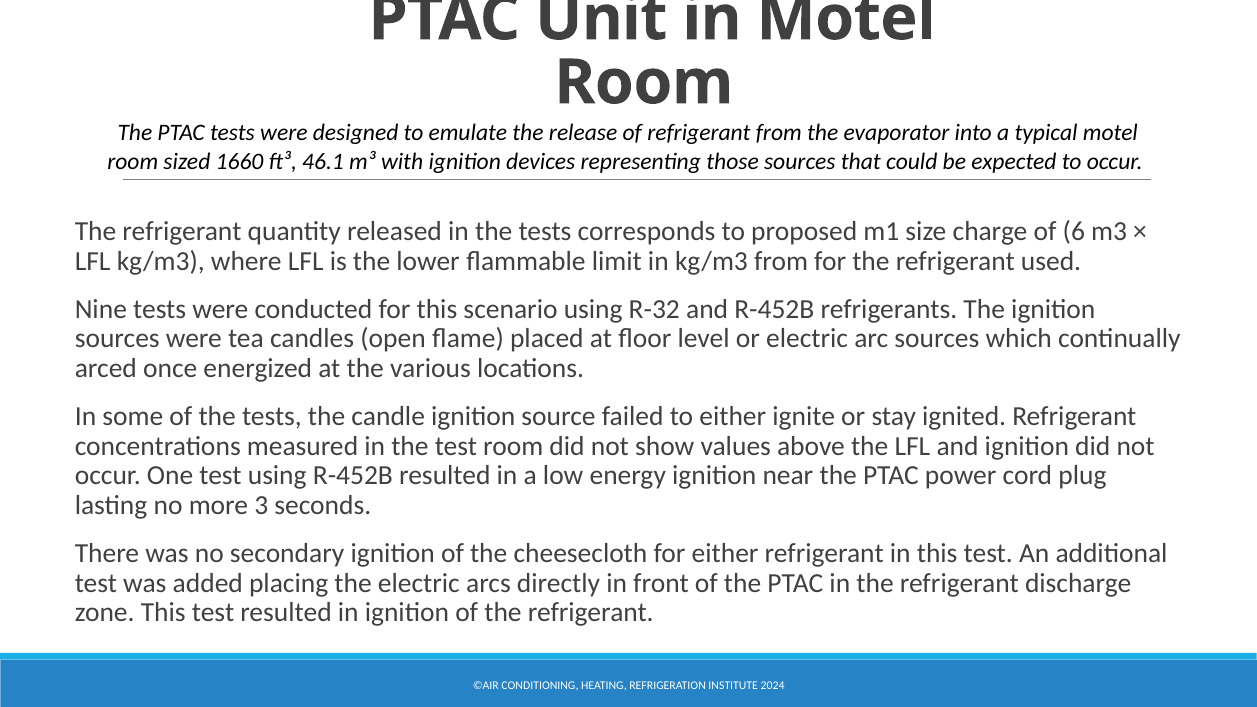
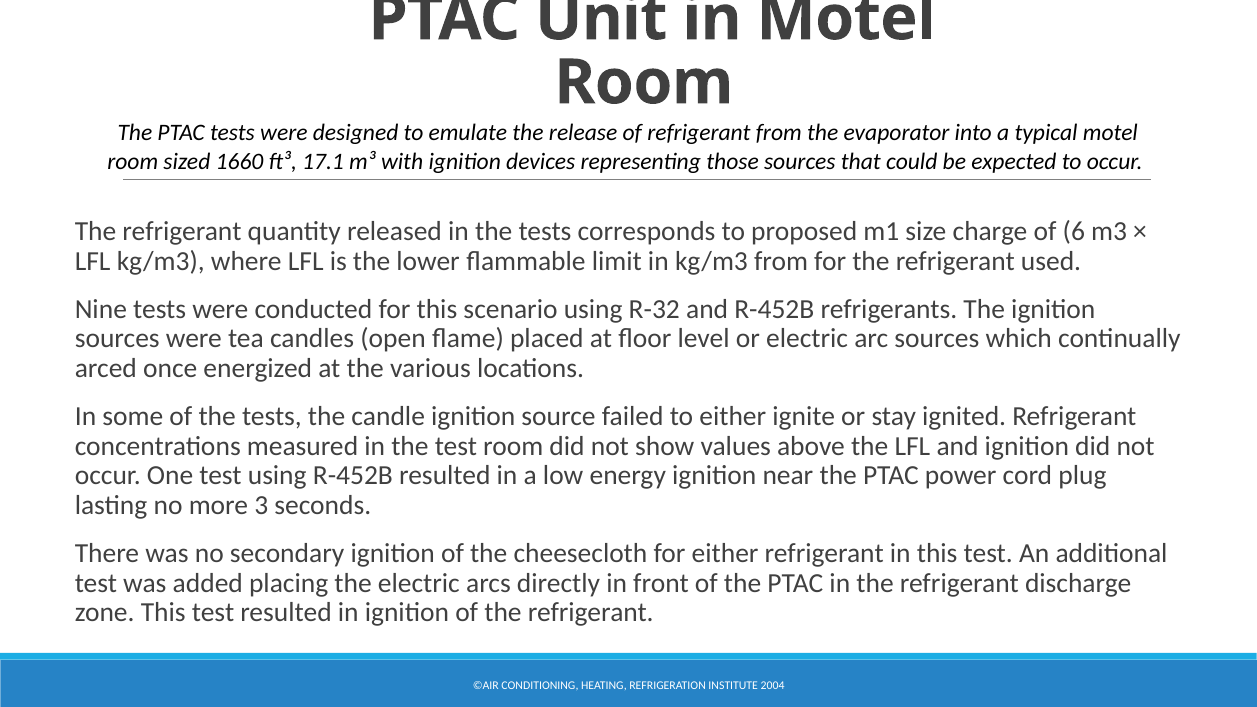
46.1: 46.1 -> 17.1
2024: 2024 -> 2004
